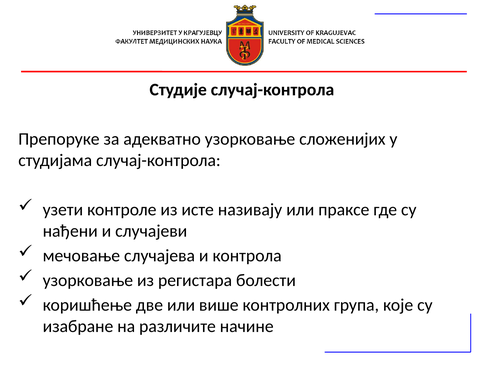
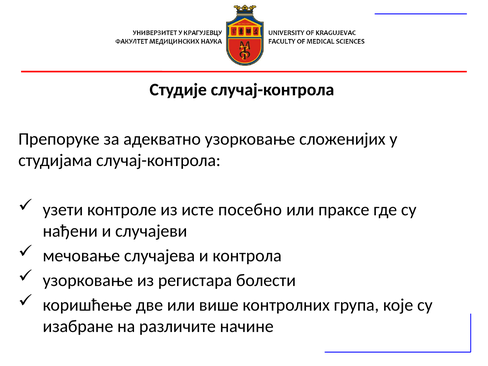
називају: називају -> посебно
